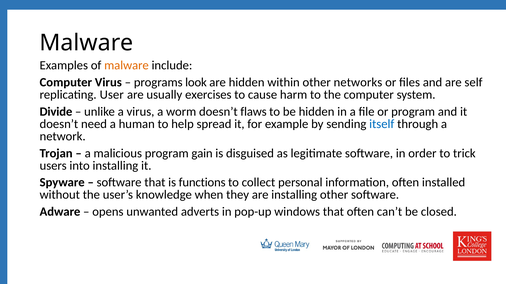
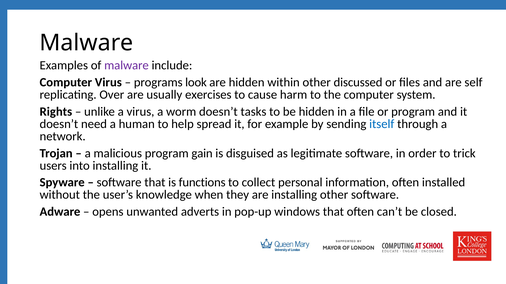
malware at (126, 66) colour: orange -> purple
networks: networks -> discussed
User: User -> Over
Divide: Divide -> Rights
flaws: flaws -> tasks
